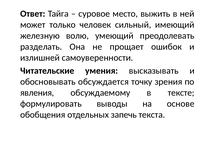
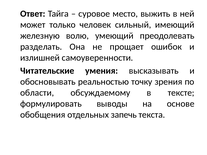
обсуждается: обсуждается -> реальностью
явления: явления -> области
